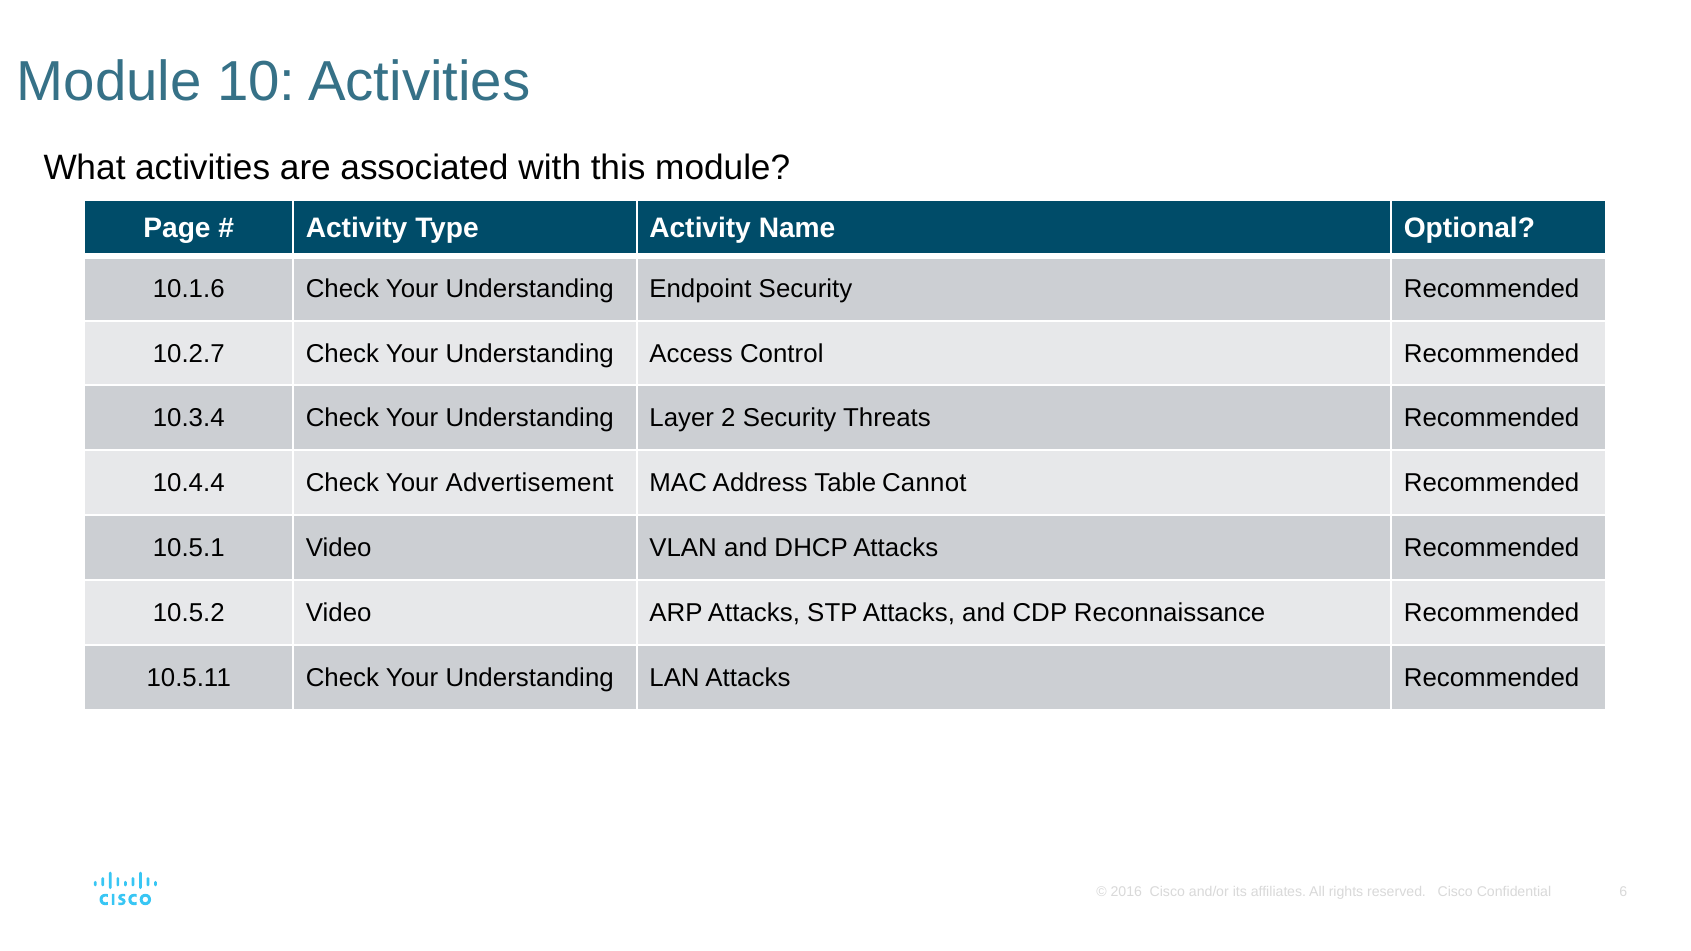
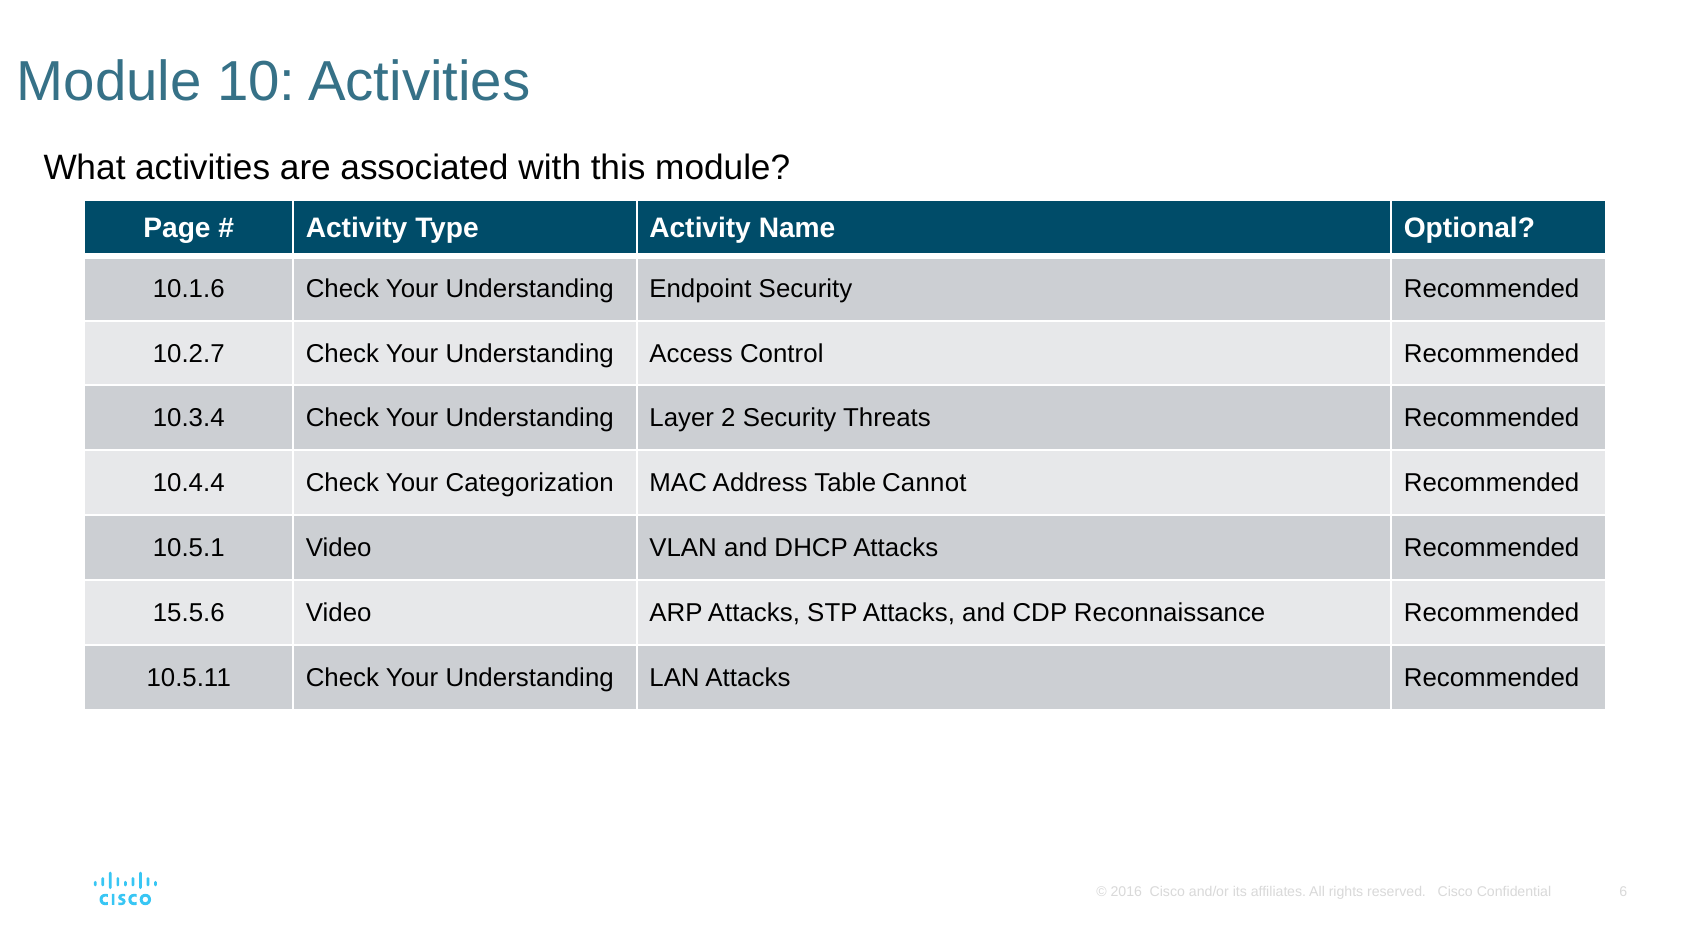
Advertisement: Advertisement -> Categorization
10.5.2: 10.5.2 -> 15.5.6
